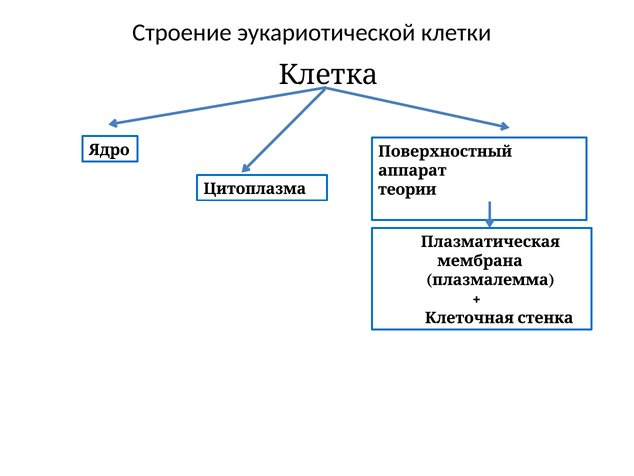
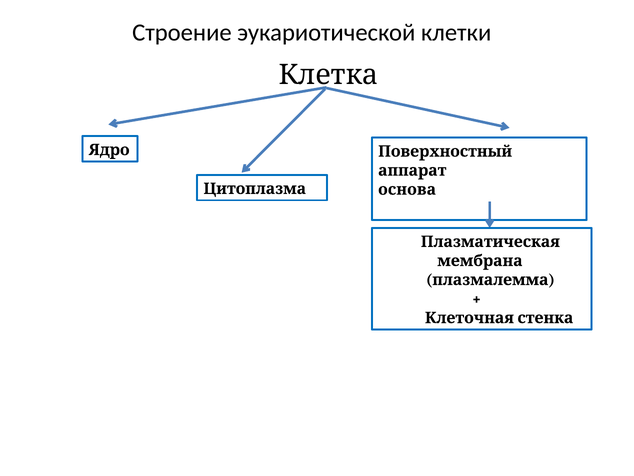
теории: теории -> основа
